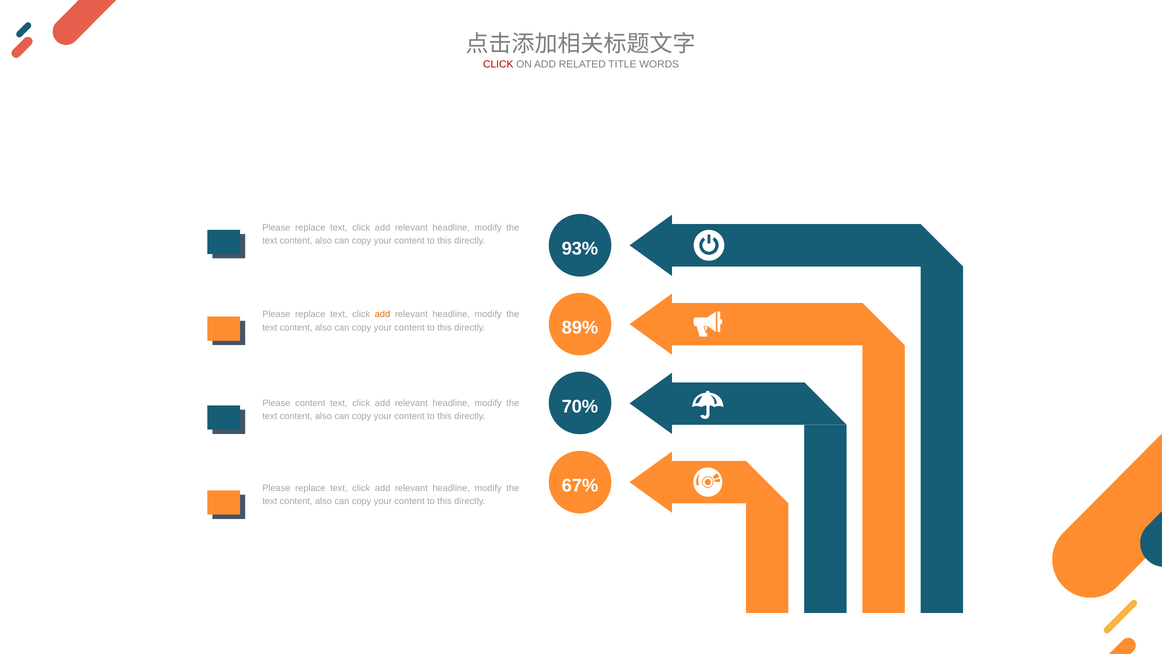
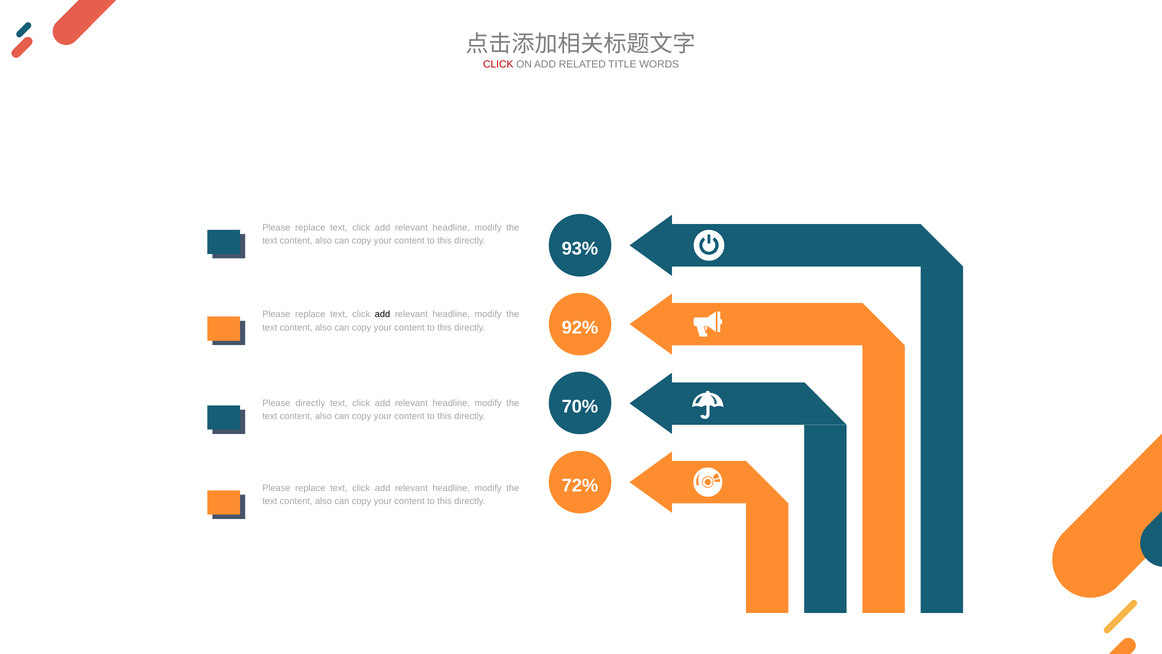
add at (383, 314) colour: orange -> black
89%: 89% -> 92%
Please content: content -> directly
67%: 67% -> 72%
